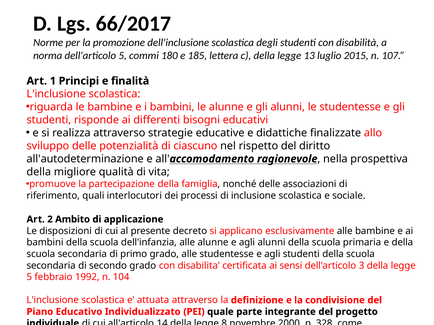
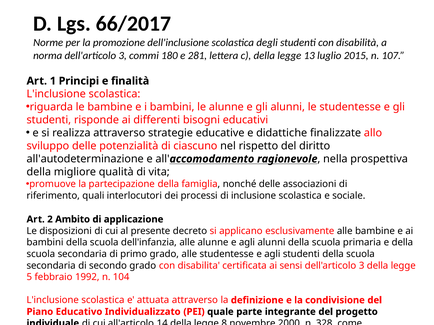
norma dell'articolo 5: 5 -> 3
185: 185 -> 281
